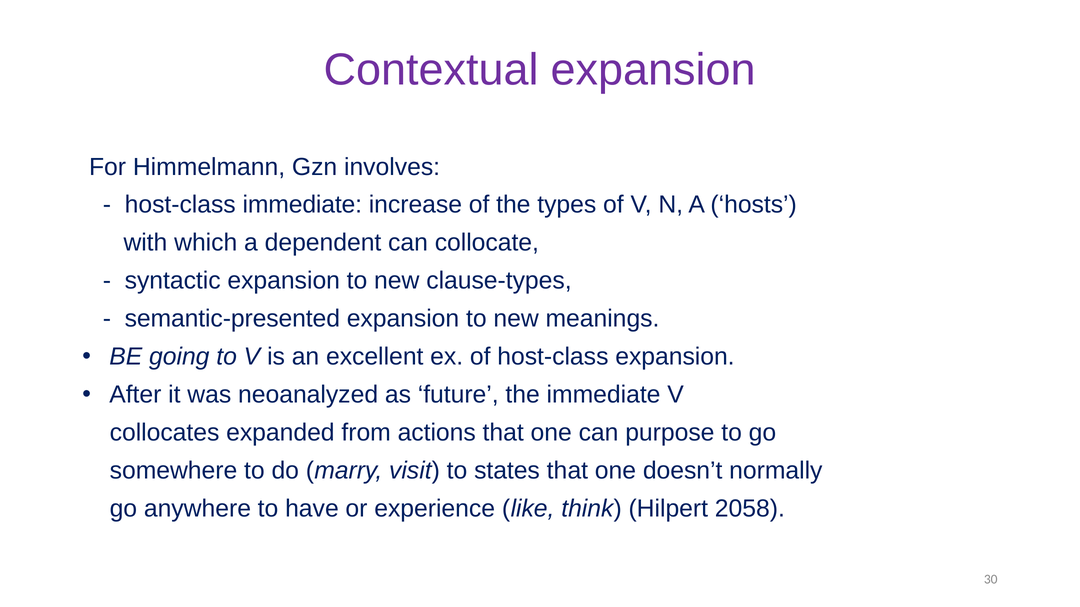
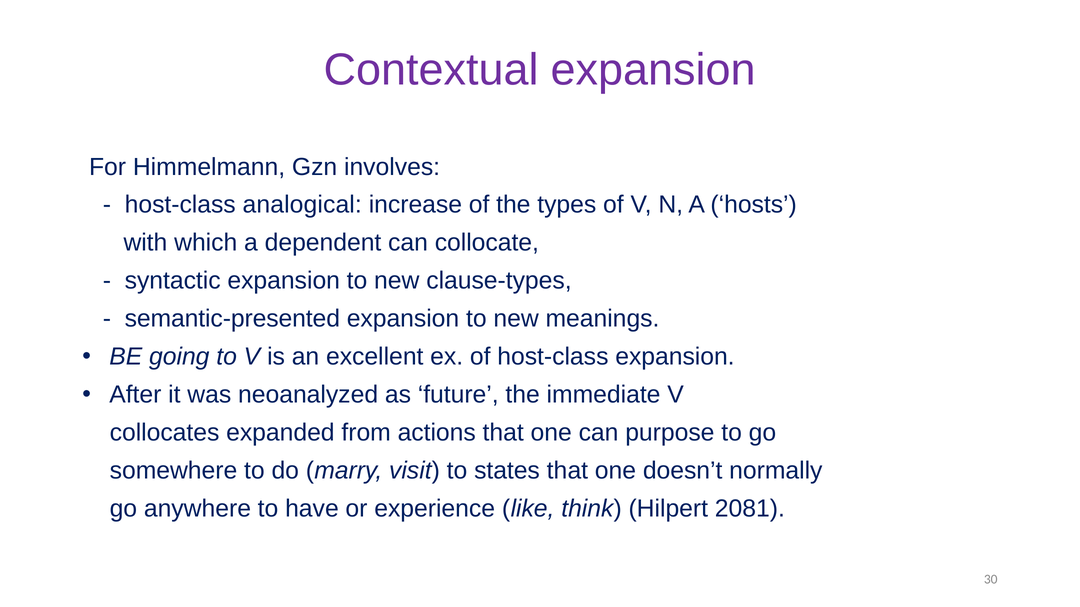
host-class immediate: immediate -> analogical
2058: 2058 -> 2081
